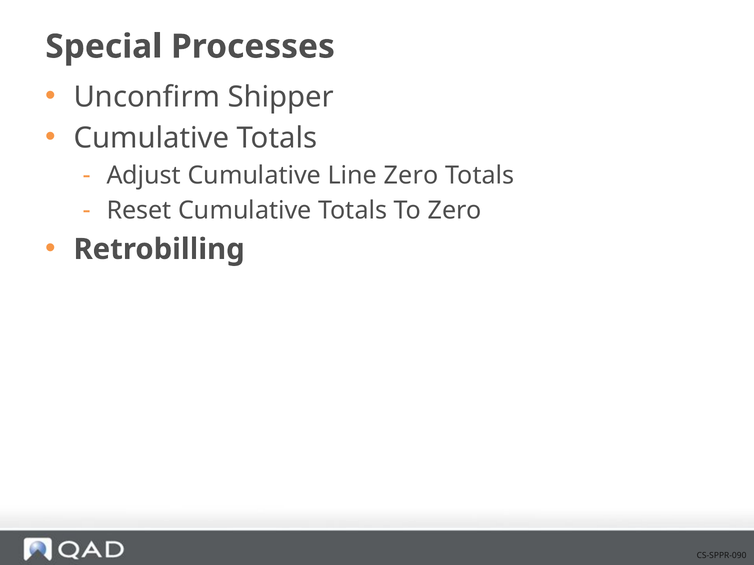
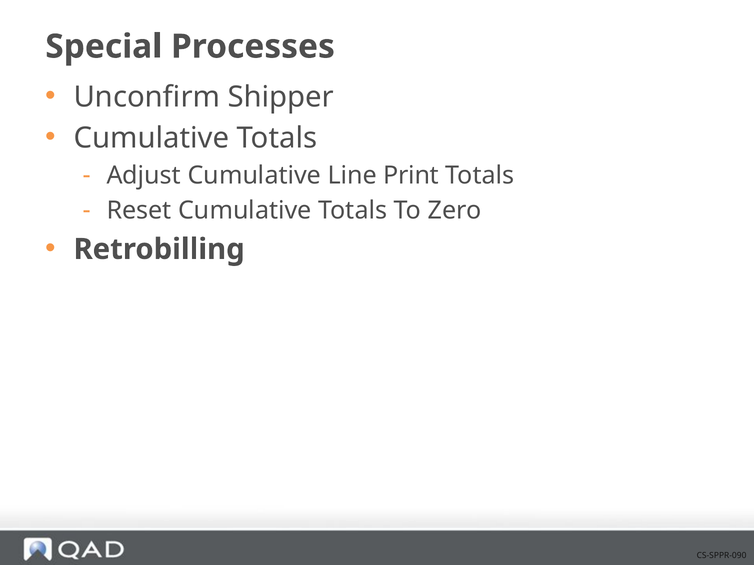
Line Zero: Zero -> Print
